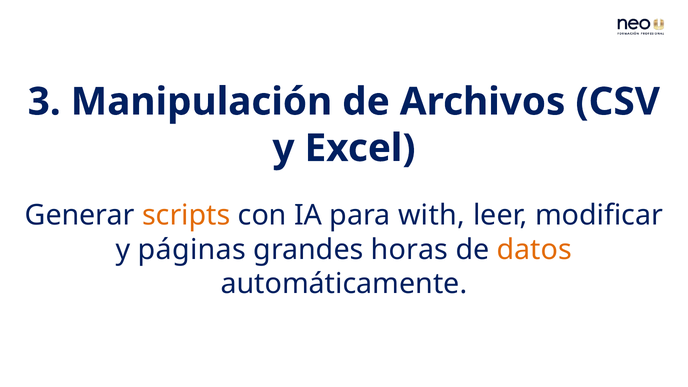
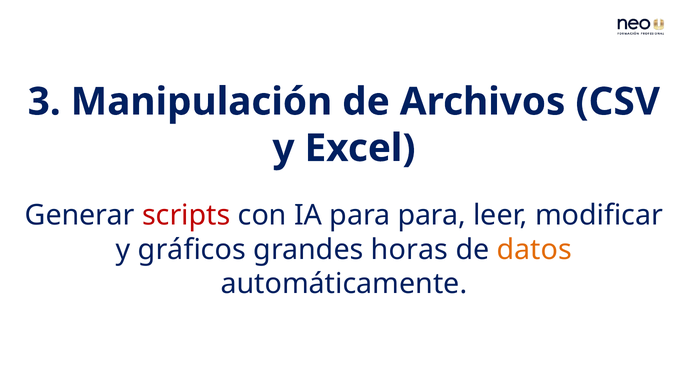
scripts colour: orange -> red
para with: with -> para
páginas: páginas -> gráficos
